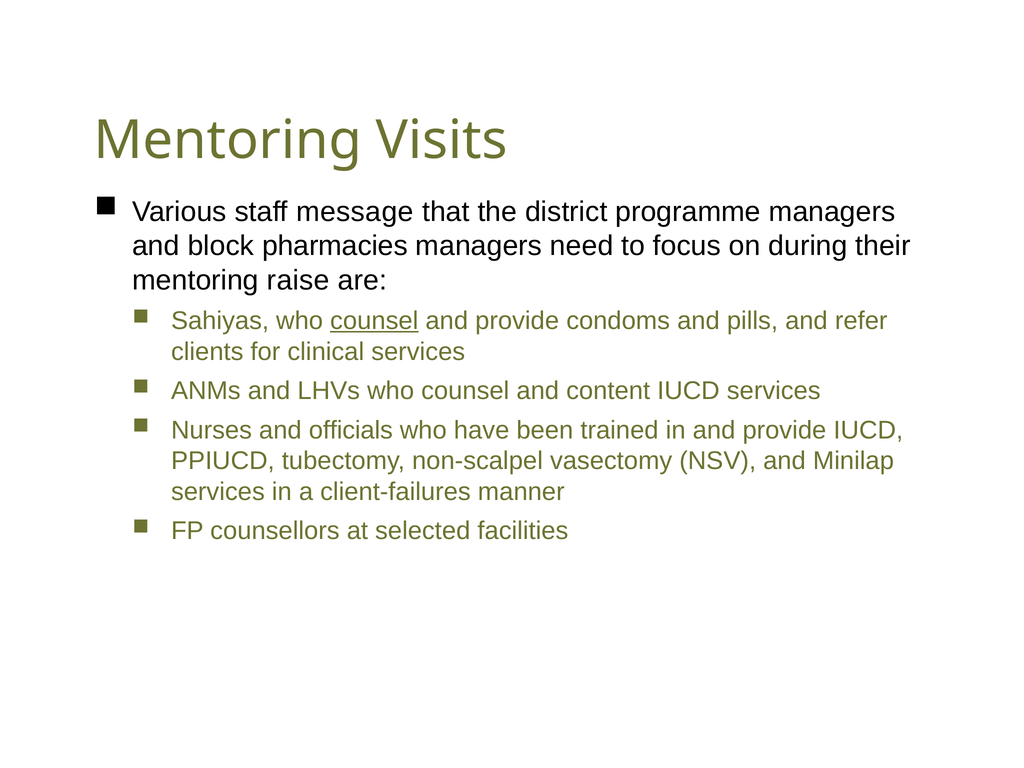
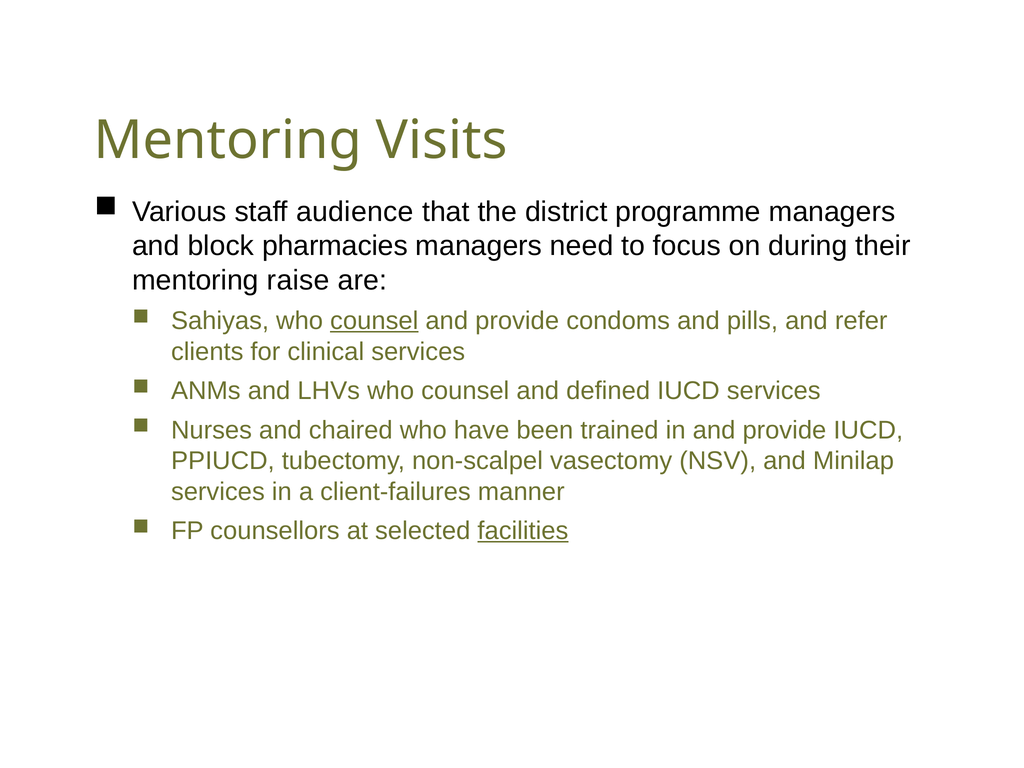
message: message -> audience
content: content -> defined
officials: officials -> chaired
facilities underline: none -> present
